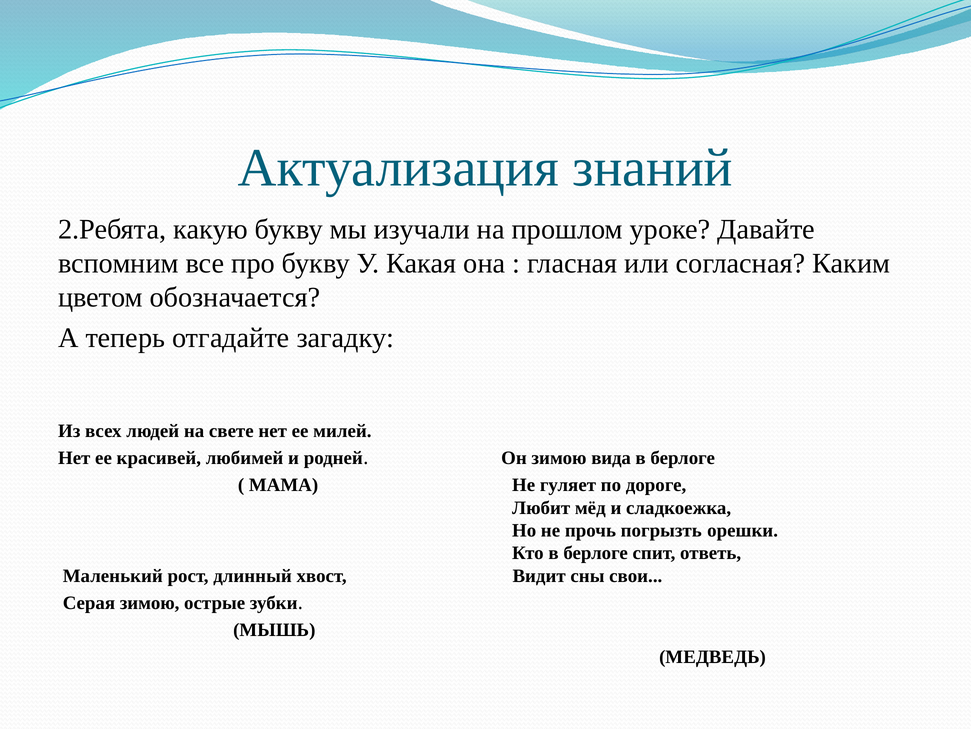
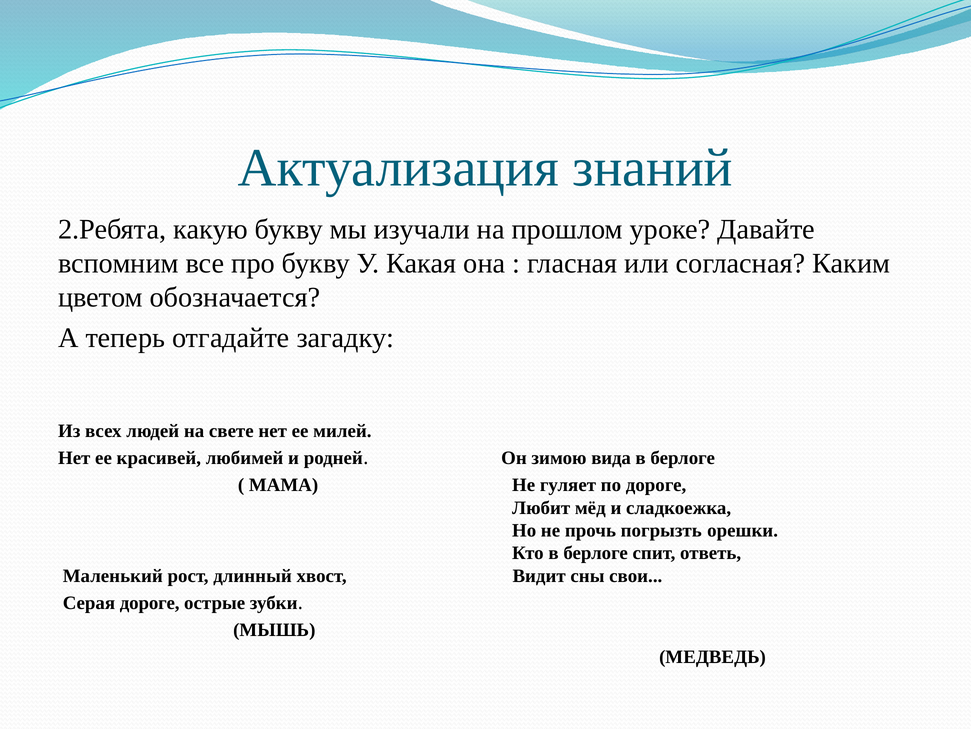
Серая зимою: зимою -> дороге
